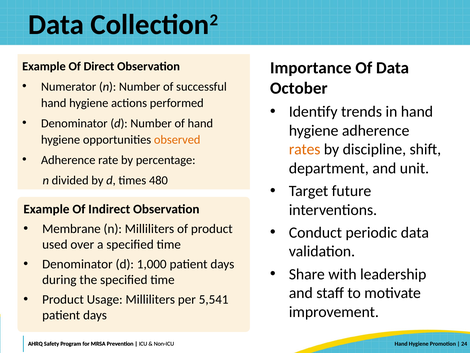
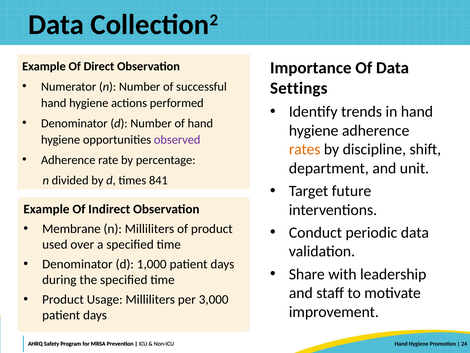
October: October -> Settings
observed colour: orange -> purple
480: 480 -> 841
5,541: 5,541 -> 3,000
